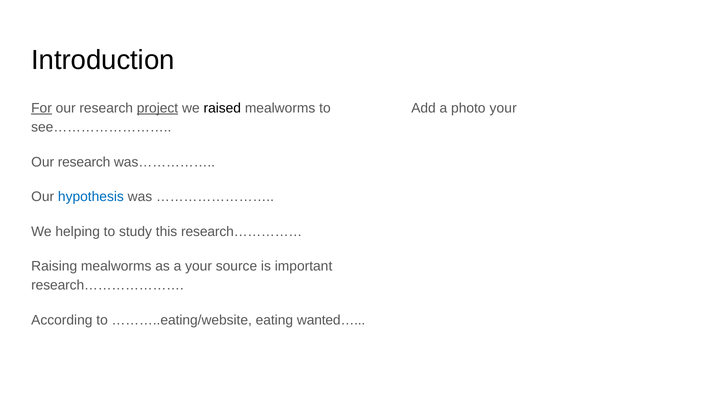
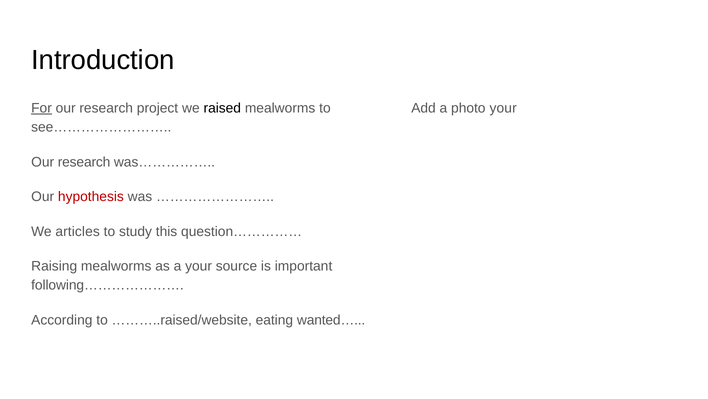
project underline: present -> none
hypothesis colour: blue -> red
helping: helping -> articles
research……………: research…………… -> question……………
research…………………: research………………… -> following…………………
………..eating/website: ………..eating/website -> ………..raised/website
